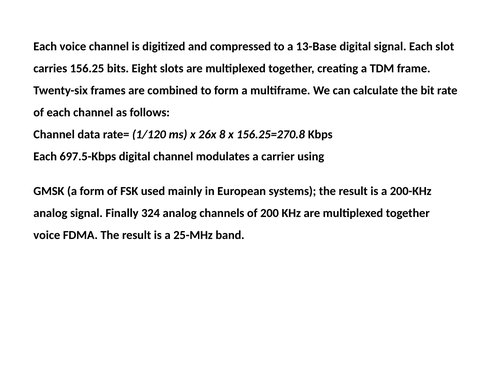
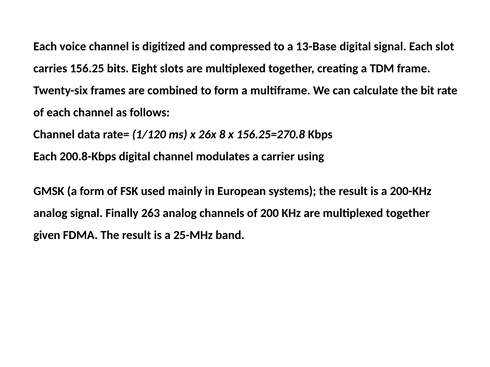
697.5-Kbps: 697.5-Kbps -> 200.8-Kbps
324: 324 -> 263
voice at (47, 236): voice -> given
